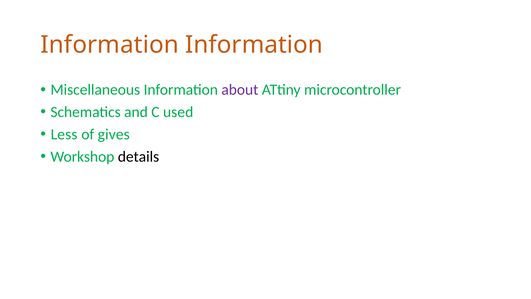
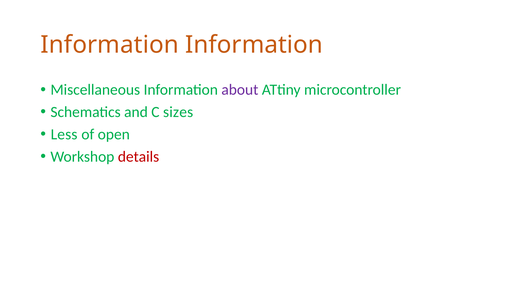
used: used -> sizes
gives: gives -> open
details colour: black -> red
